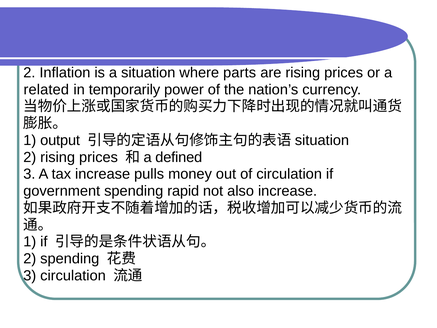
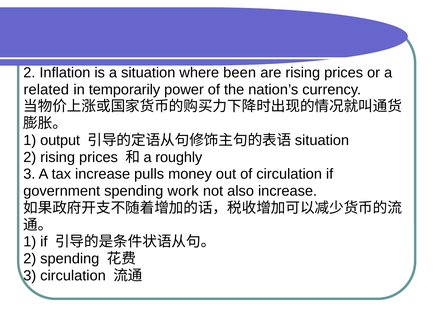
parts: parts -> been
defined: defined -> roughly
rapid: rapid -> work
